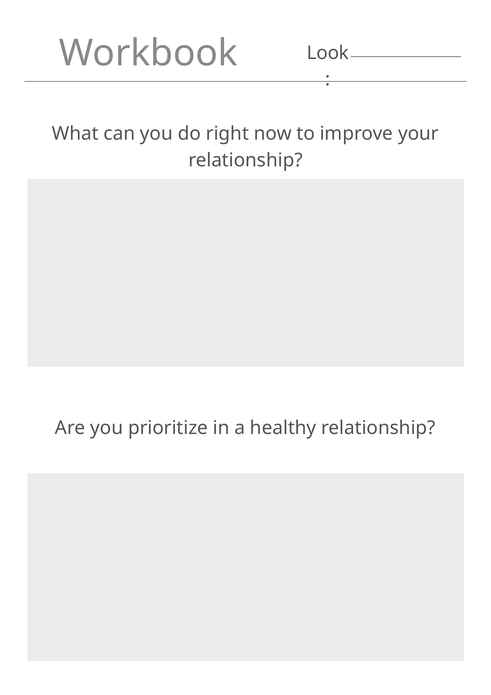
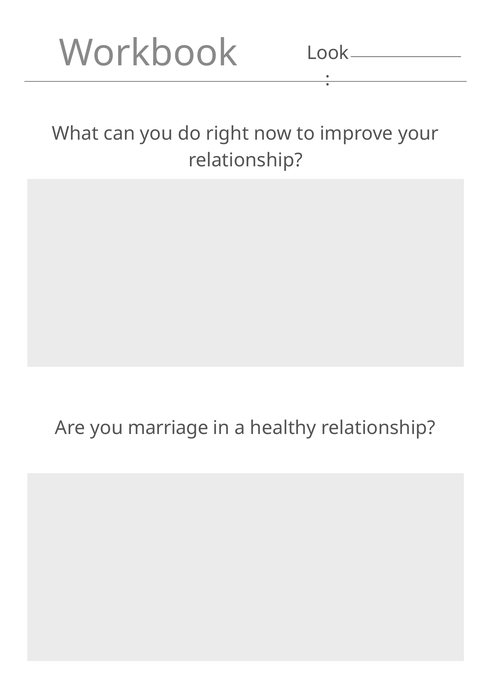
prioritize: prioritize -> marriage
